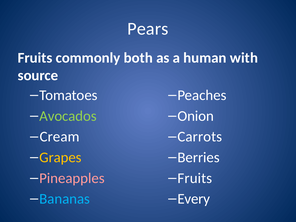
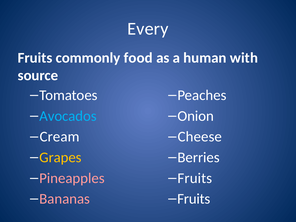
Pears: Pears -> Every
both: both -> food
Avocados colour: light green -> light blue
Carrots: Carrots -> Cheese
Bananas colour: light blue -> pink
Every at (194, 199): Every -> Fruits
